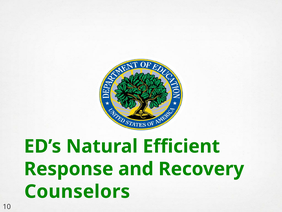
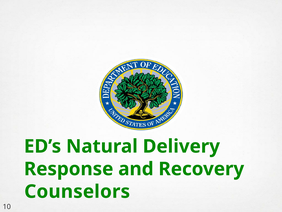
Efficient: Efficient -> Delivery
